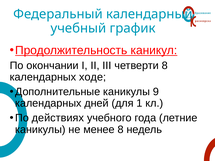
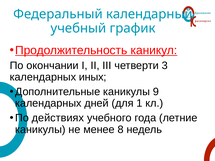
четверти 8: 8 -> 3
ходе: ходе -> иных
